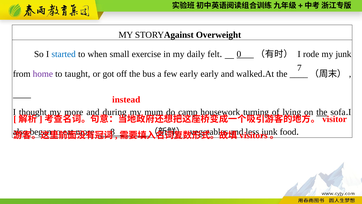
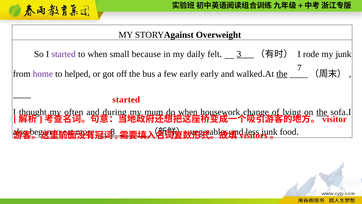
started at (64, 54) colour: blue -> purple
exercise: exercise -> because
0: 0 -> 3
taught: taught -> helped
the at (282, 74) underline: none -> present
instead at (126, 99): instead -> started
my more: more -> often
do camp: camp -> when
turning: turning -> change
